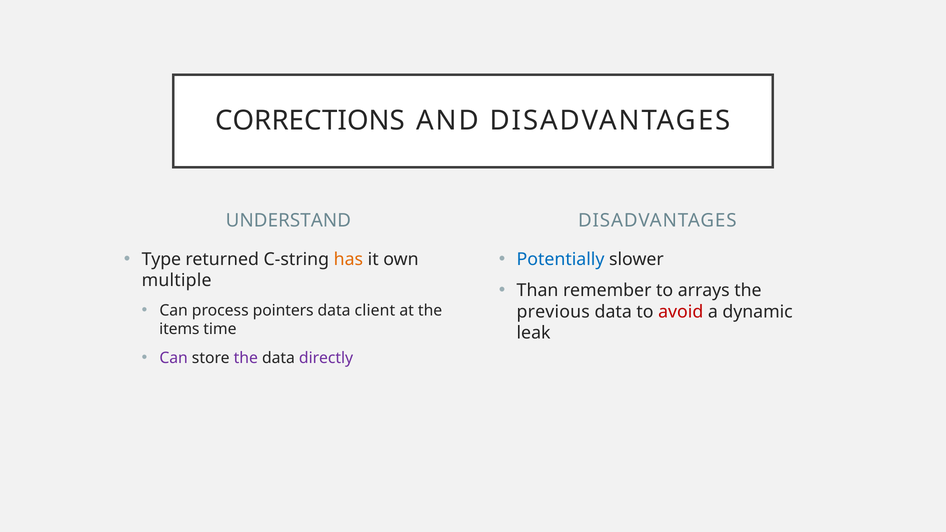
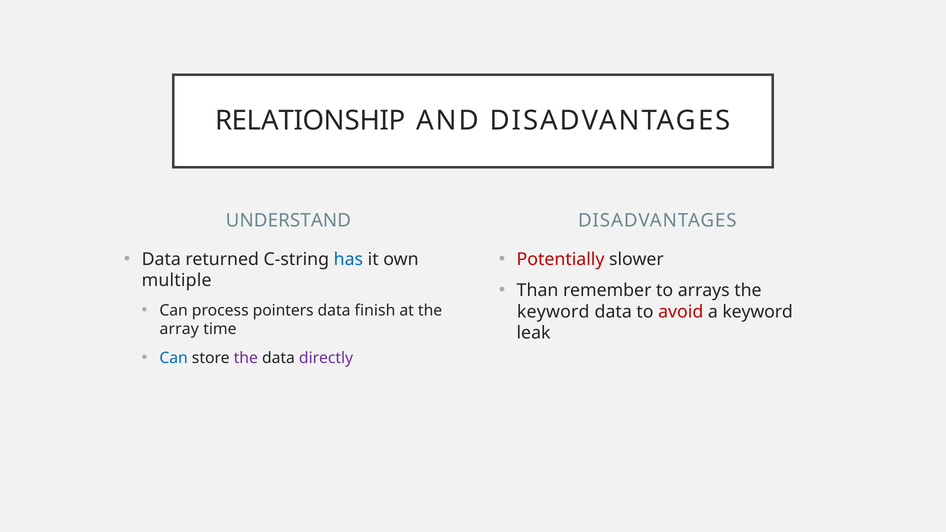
CORRECTIONS: CORRECTIONS -> RELATIONSHIP
Type at (161, 259): Type -> Data
has colour: orange -> blue
Potentially colour: blue -> red
client: client -> finish
previous at (553, 312): previous -> keyword
a dynamic: dynamic -> keyword
items: items -> array
Can at (174, 358) colour: purple -> blue
